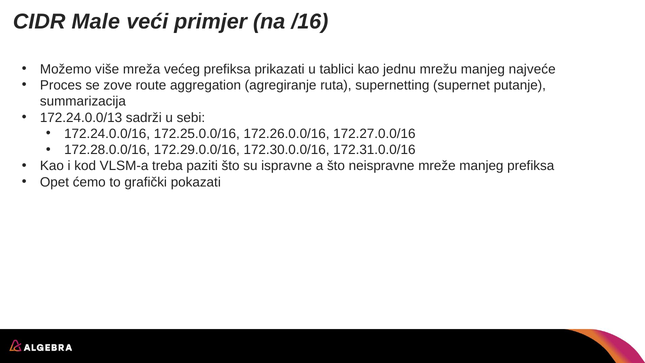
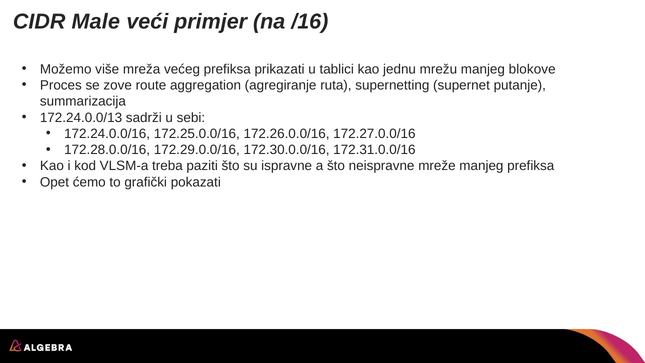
najveće: najveće -> blokove
